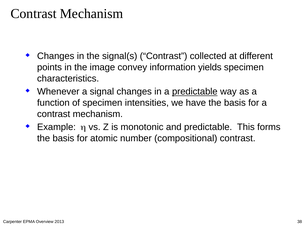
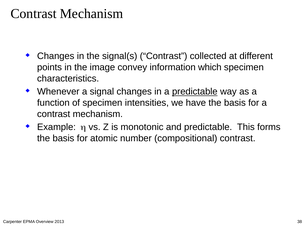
yields: yields -> which
